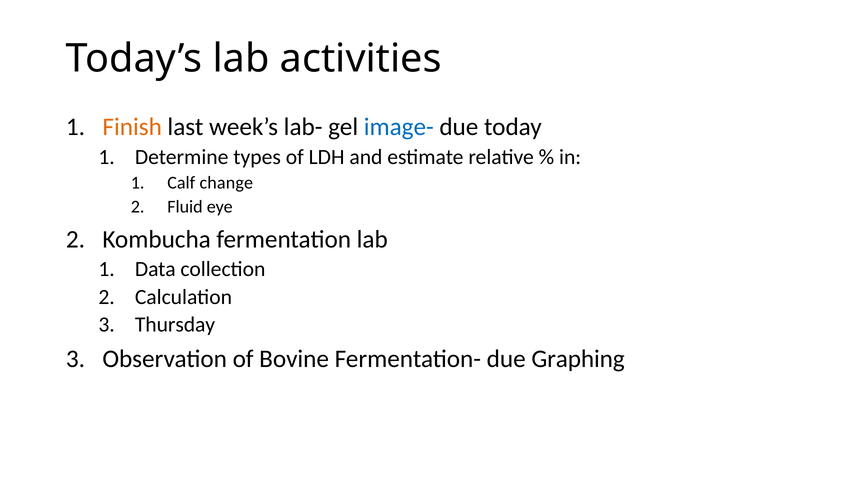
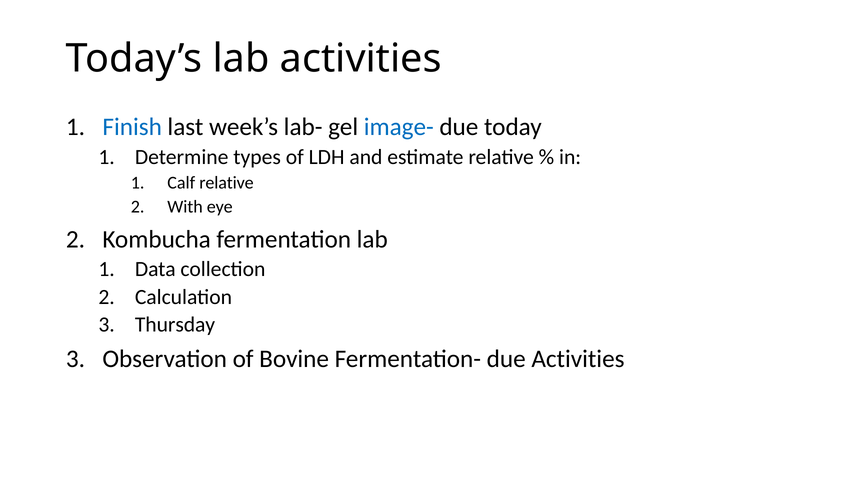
Finish colour: orange -> blue
Calf change: change -> relative
Fluid: Fluid -> With
due Graphing: Graphing -> Activities
